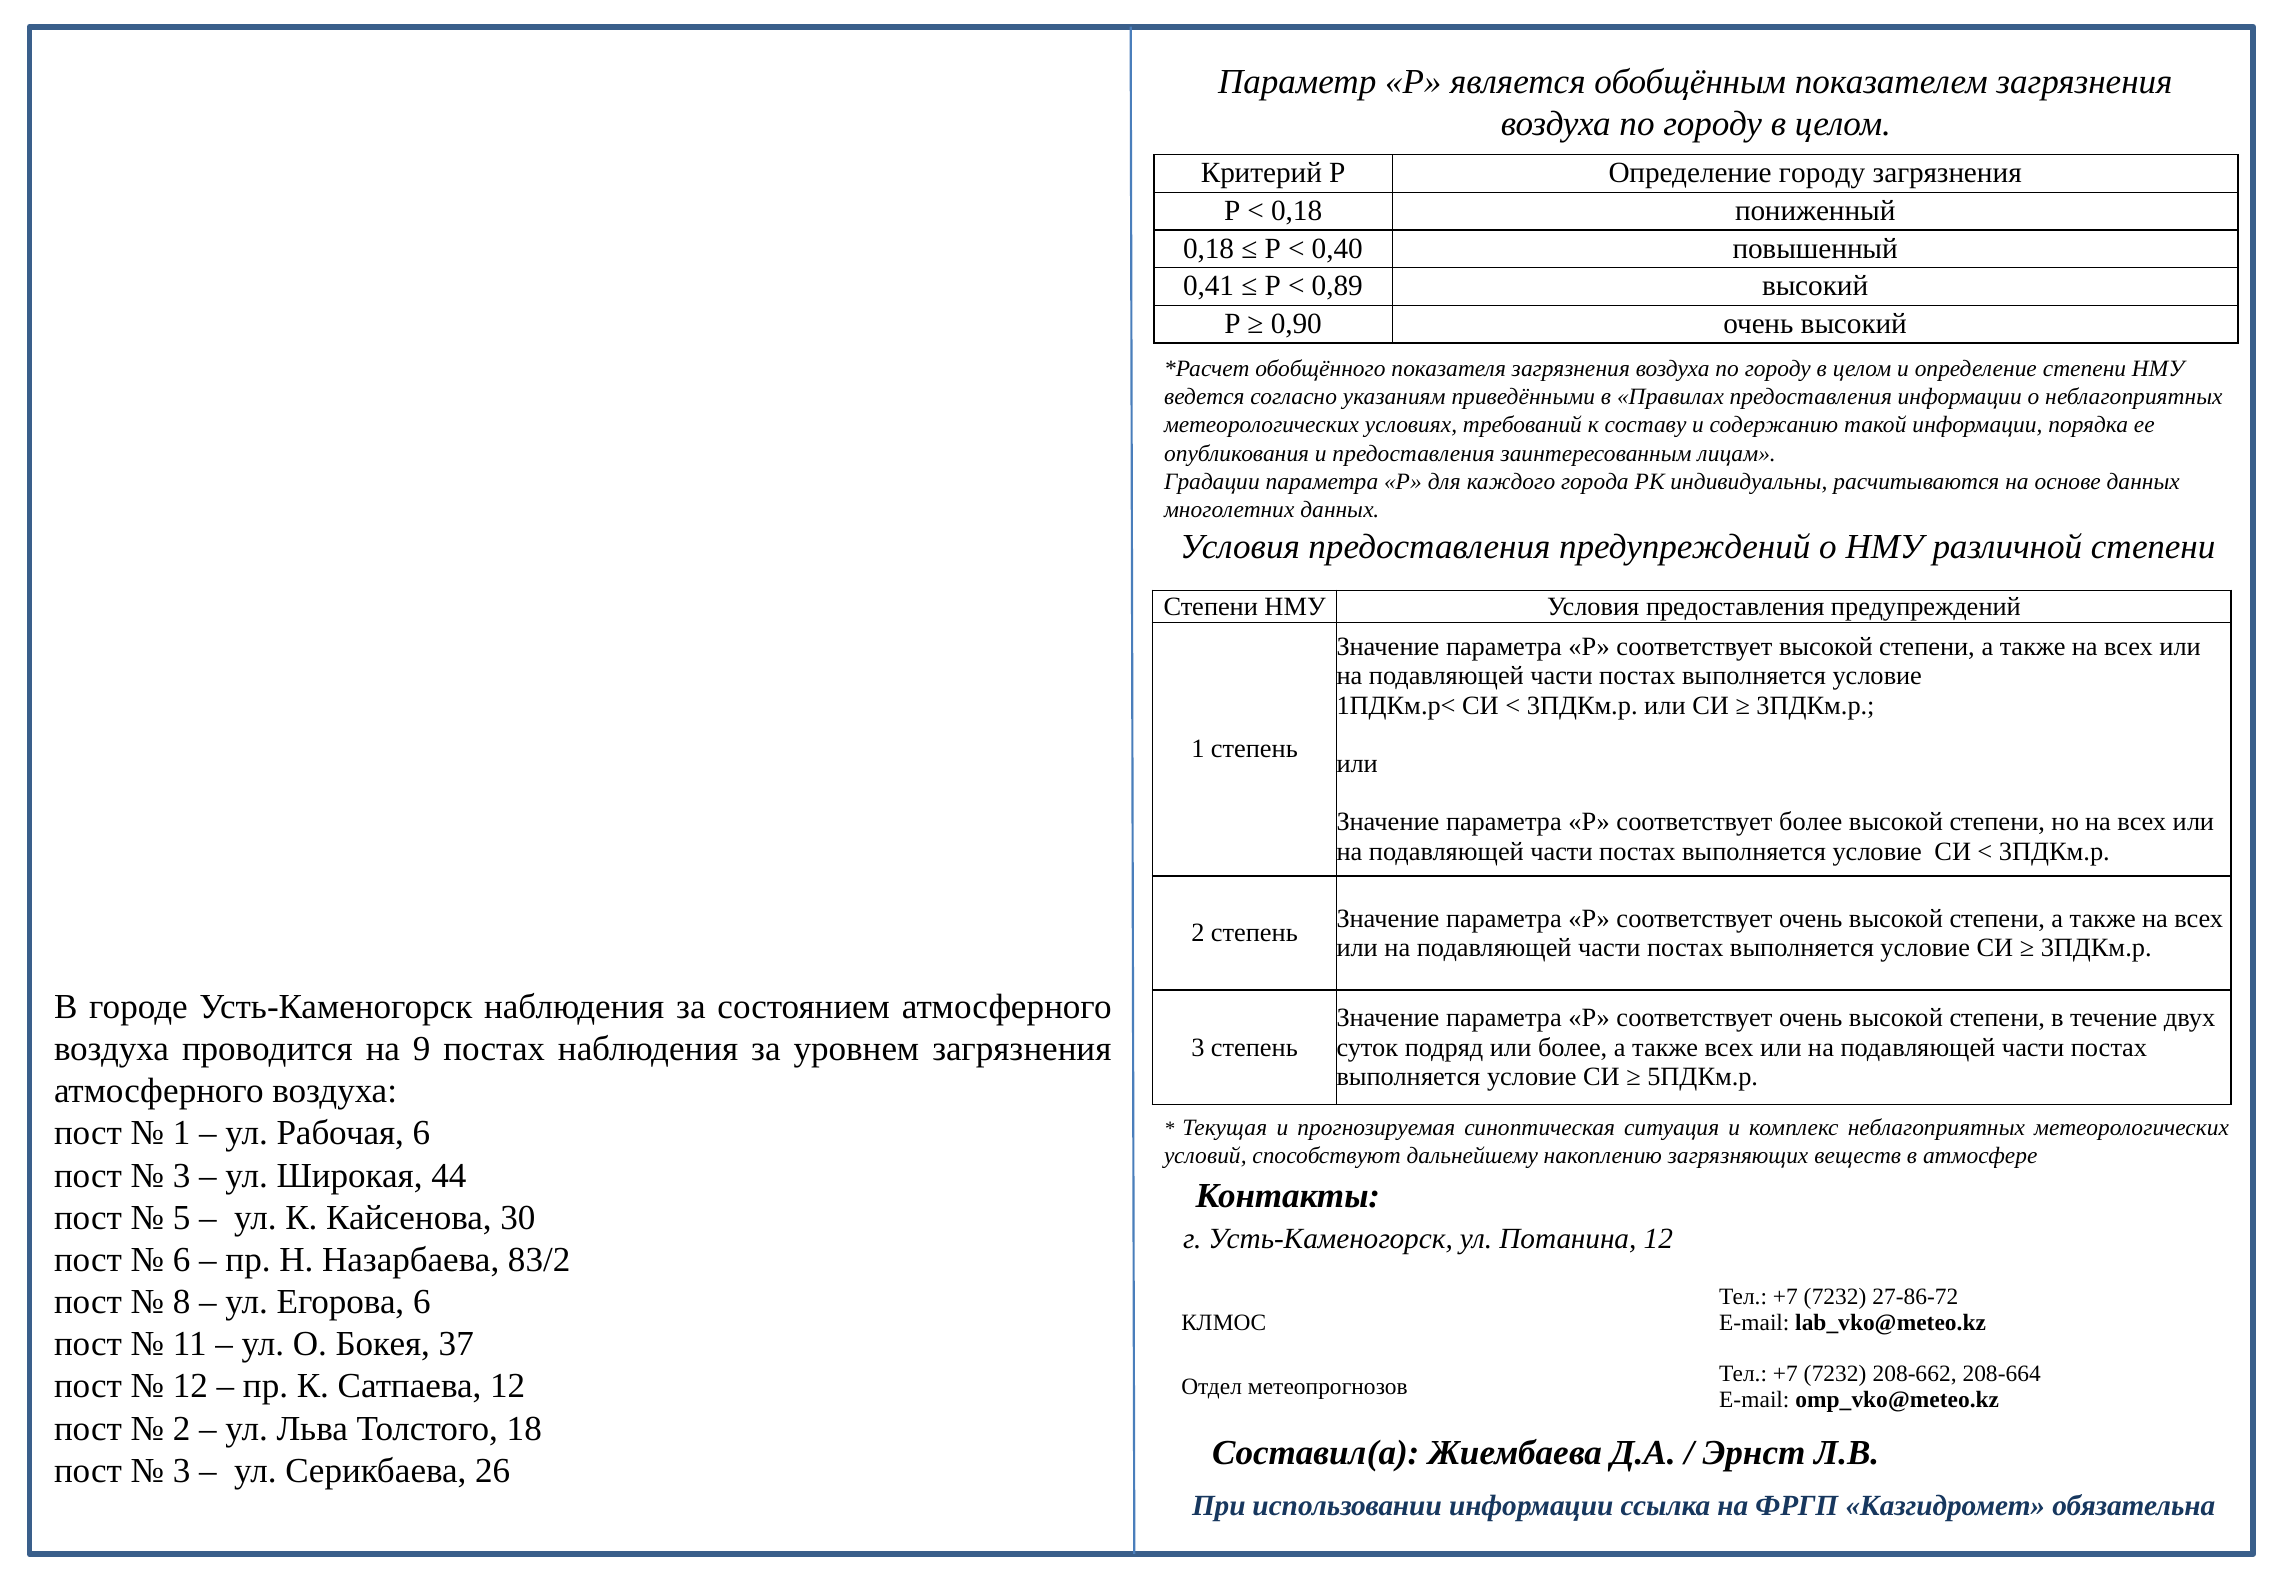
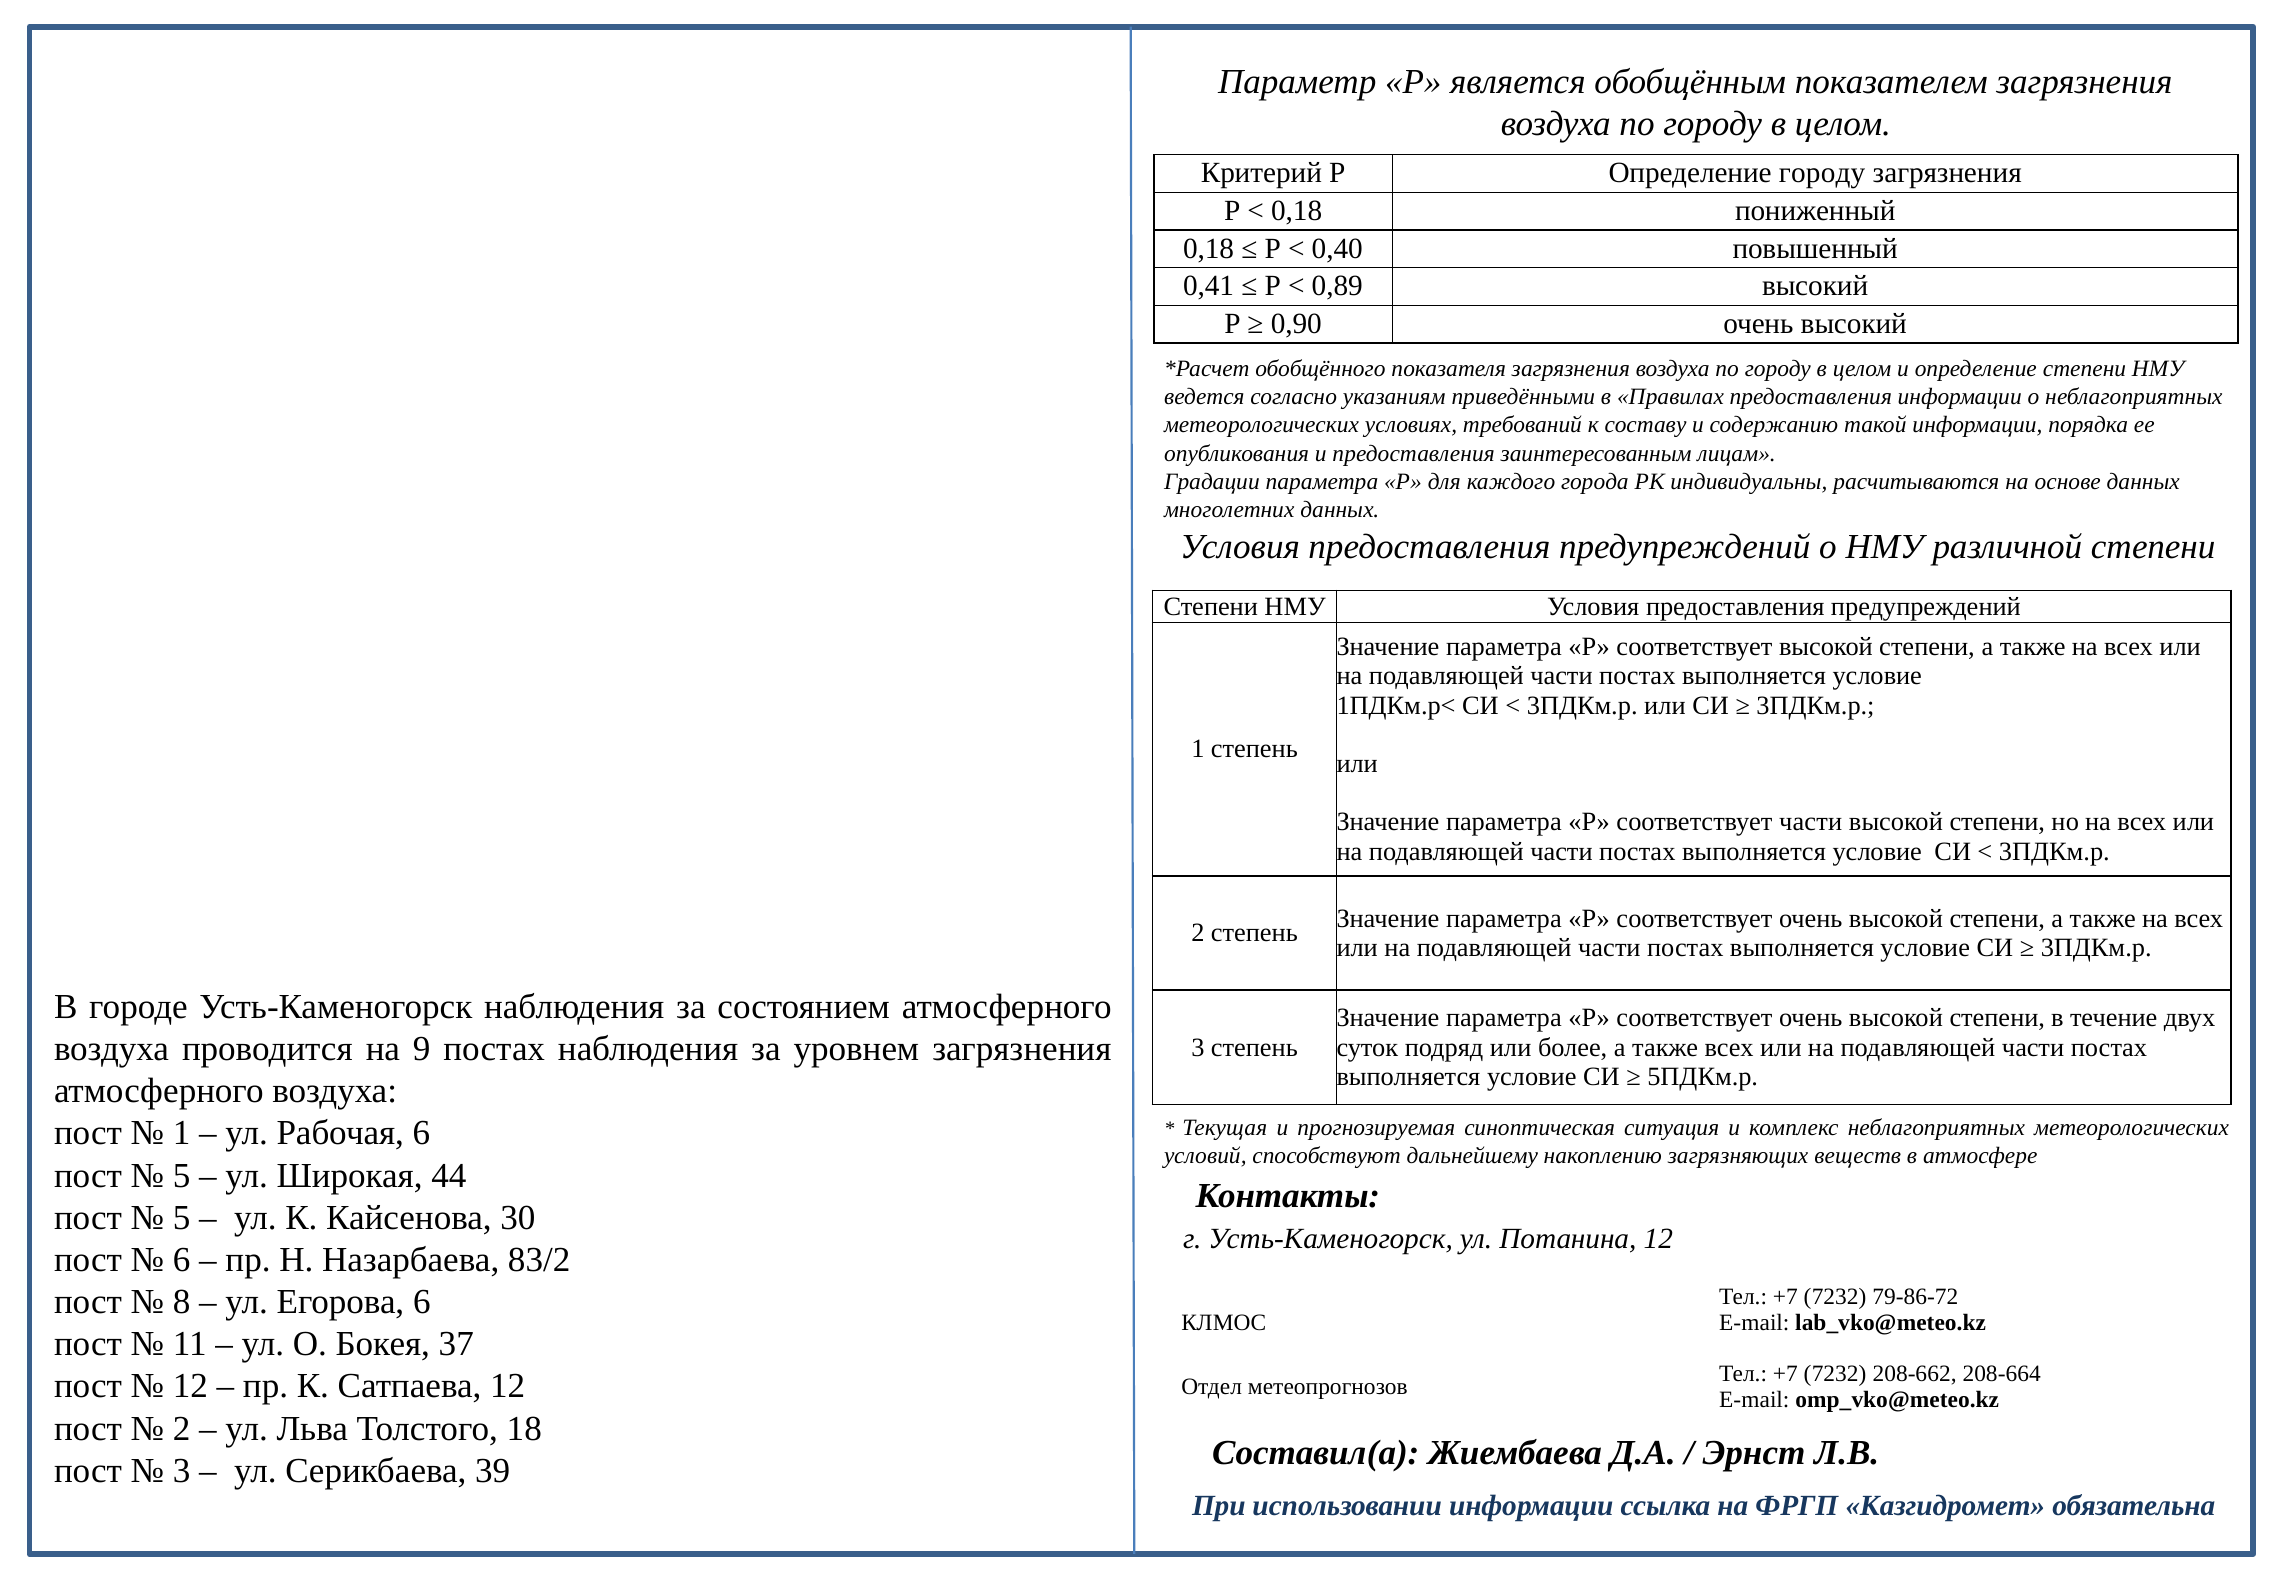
соответствует более: более -> части
3 at (182, 1175): 3 -> 5
27-86-72: 27-86-72 -> 79-86-72
26: 26 -> 39
